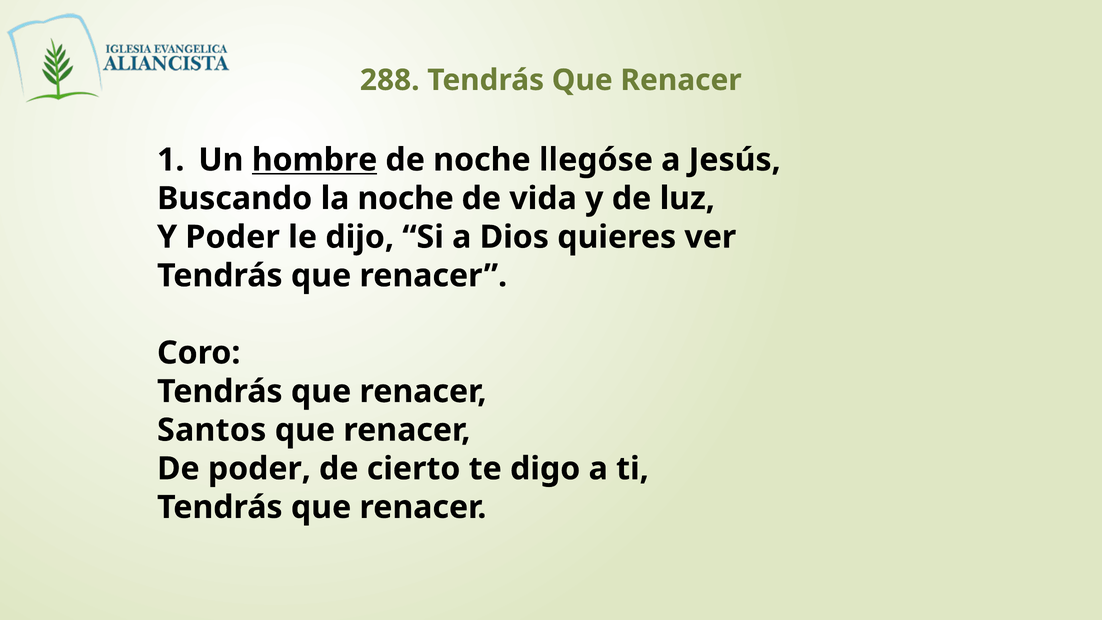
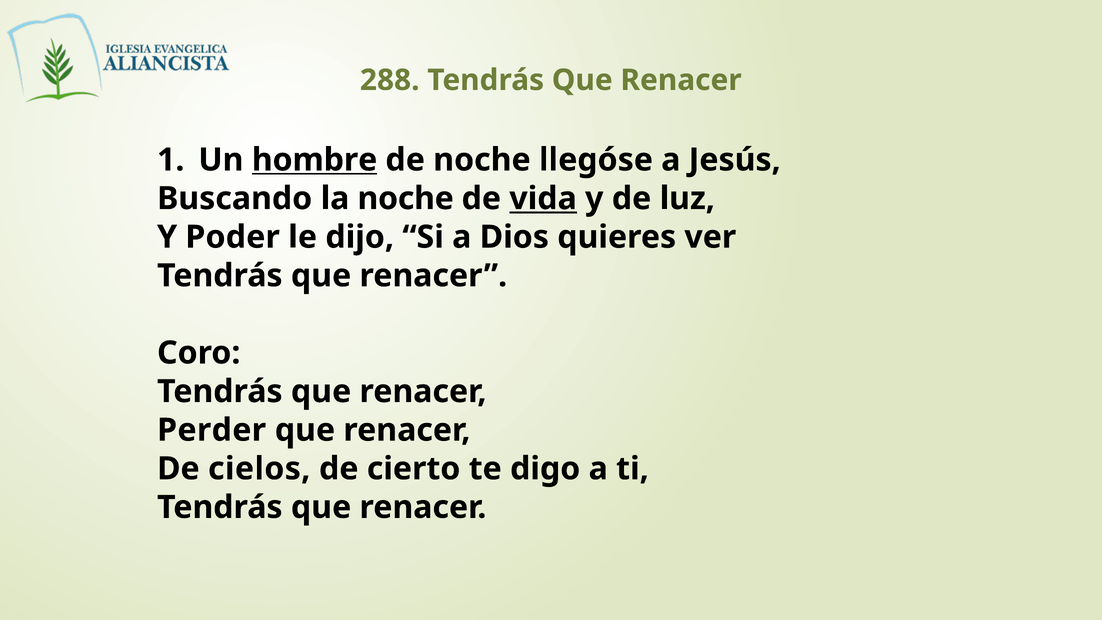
vida underline: none -> present
Santos: Santos -> Perder
De poder: poder -> cielos
